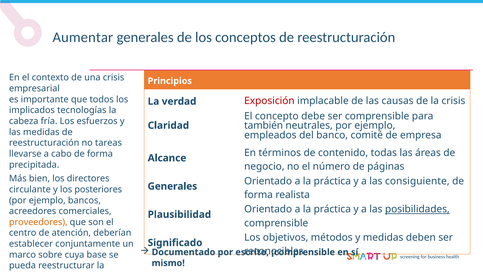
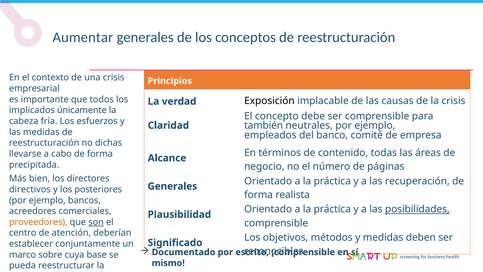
Exposición colour: red -> black
tecnologías: tecnologías -> únicamente
tareas: tareas -> dichas
consiguiente: consiguiente -> recuperación
circulante: circulante -> directivos
son underline: none -> present
